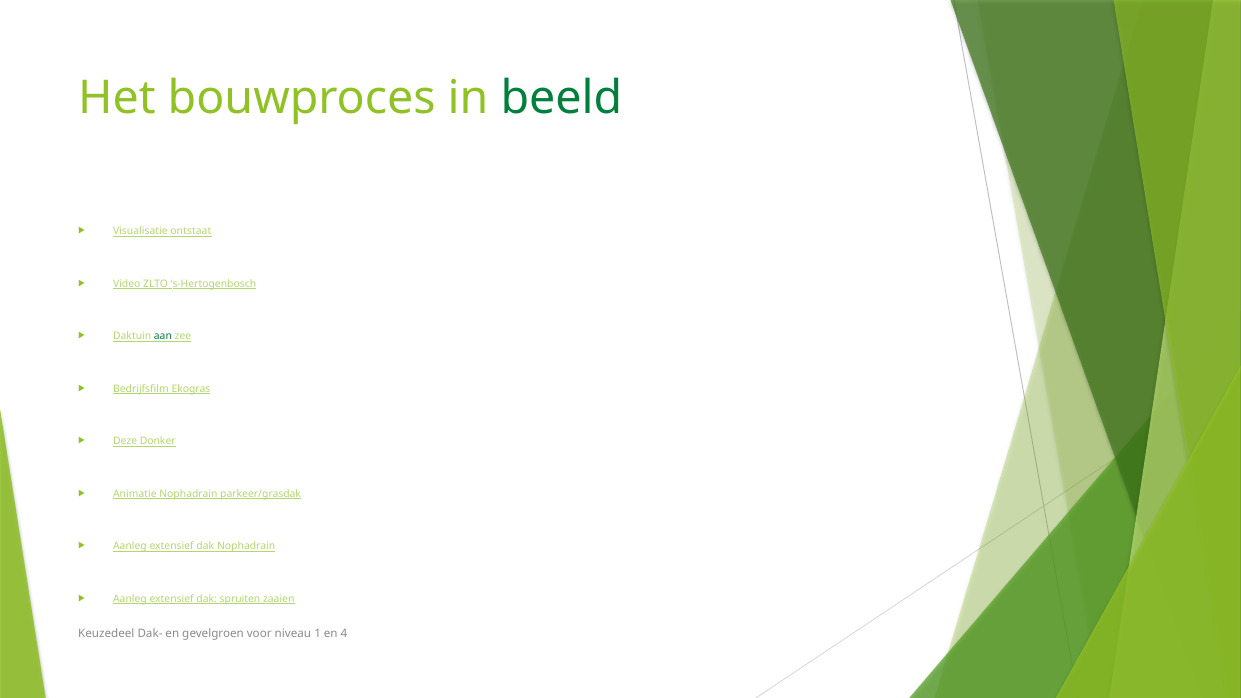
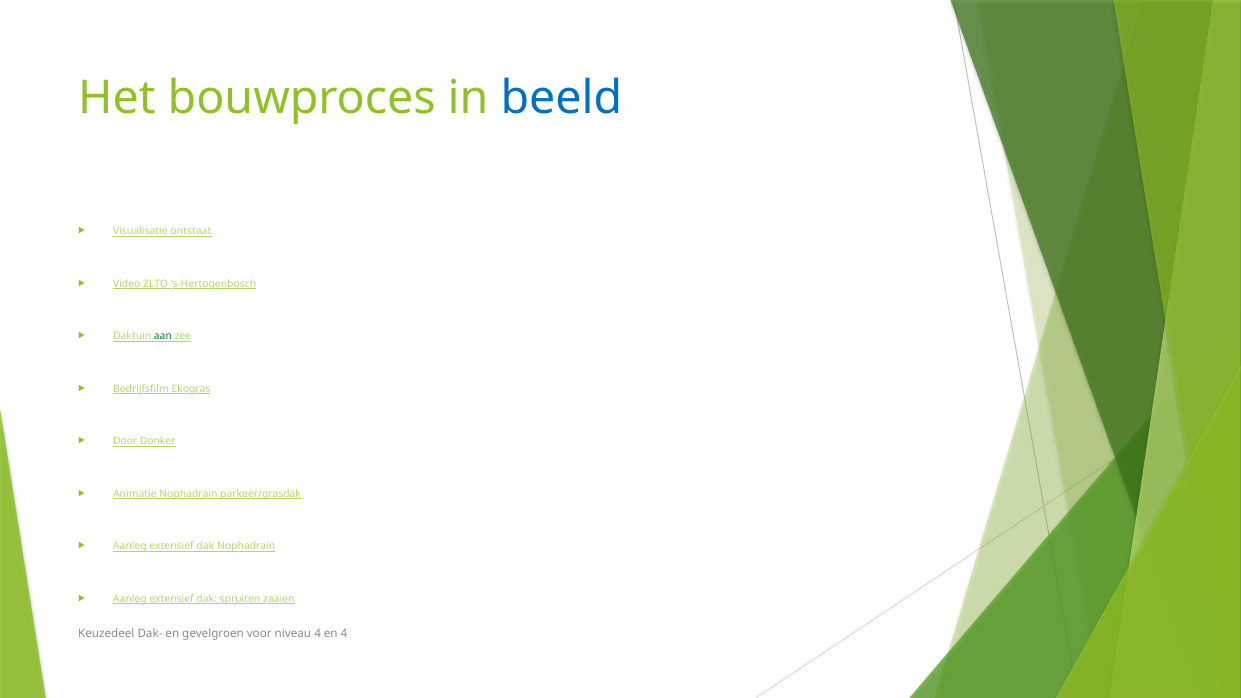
beeld colour: green -> blue
Deze: Deze -> Door
niveau 1: 1 -> 4
